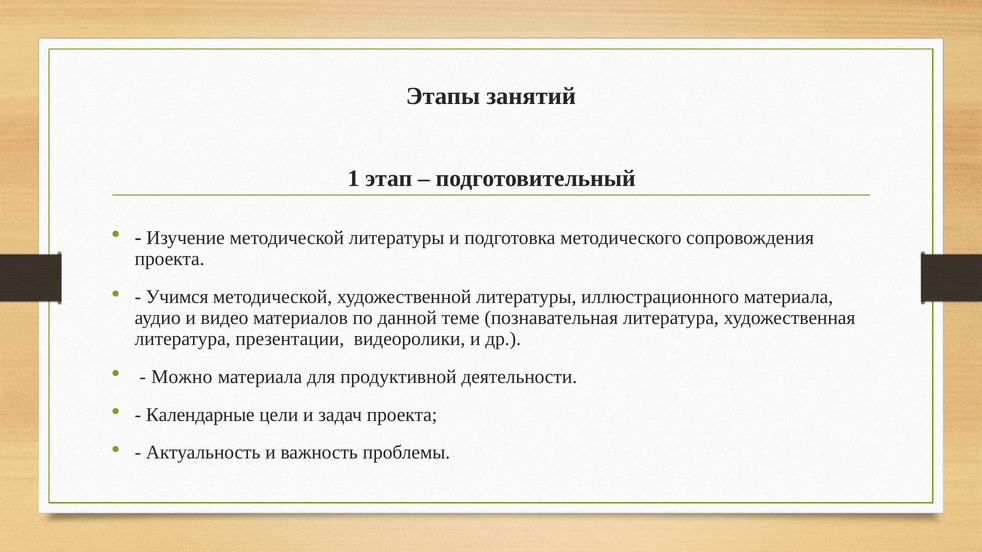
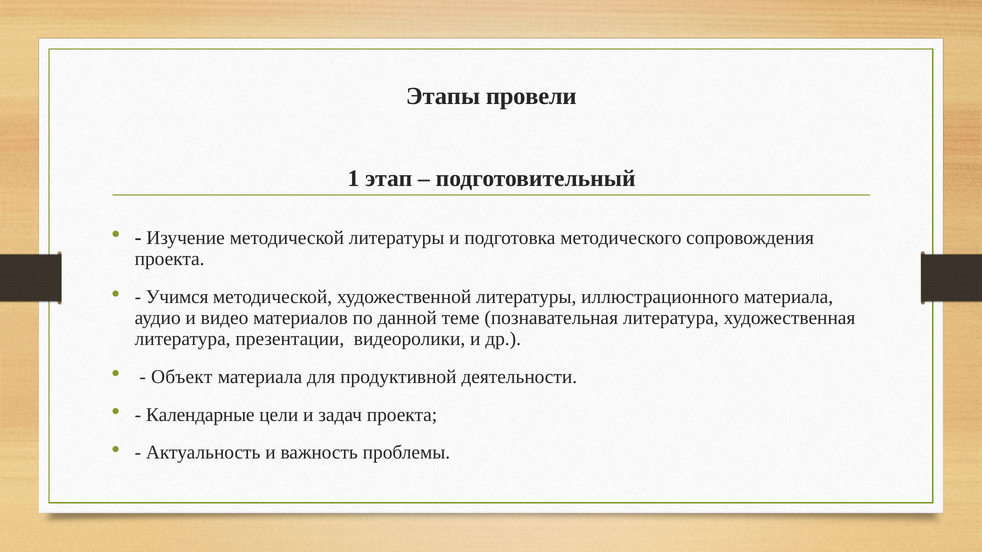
занятий: занятий -> провели
Можно: Можно -> Объект
